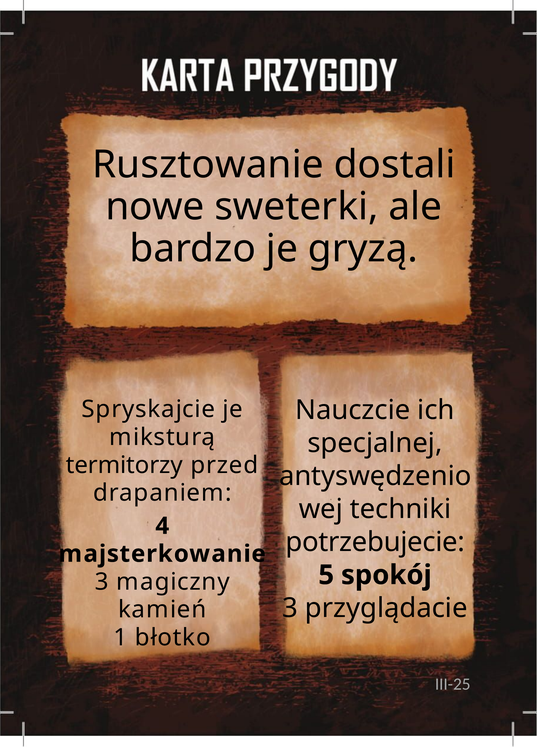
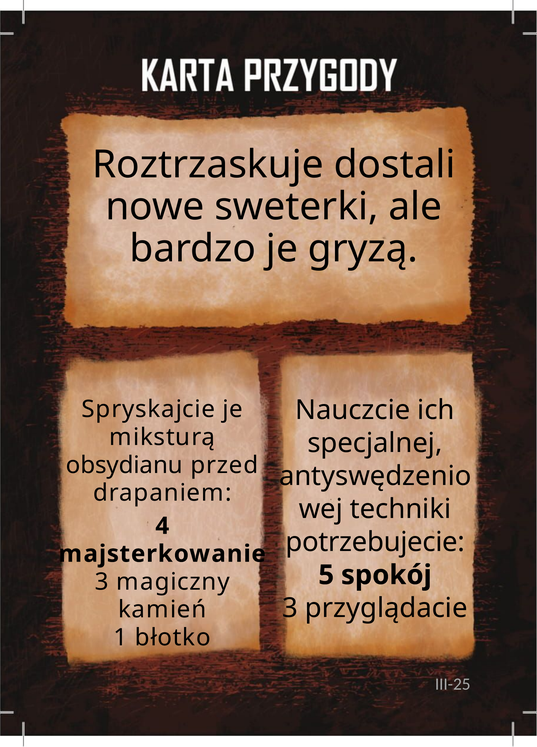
Rusztowanie: Rusztowanie -> Roztrzaskuje
termitorzy: termitorzy -> obsydianu
